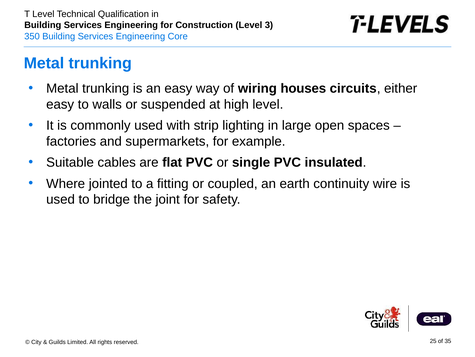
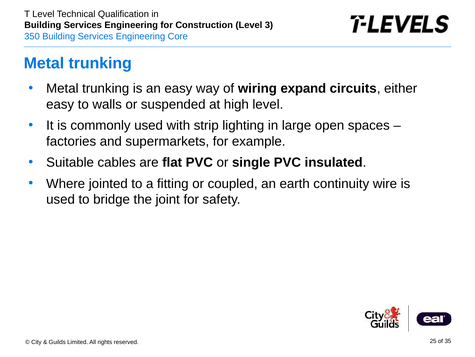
houses: houses -> expand
